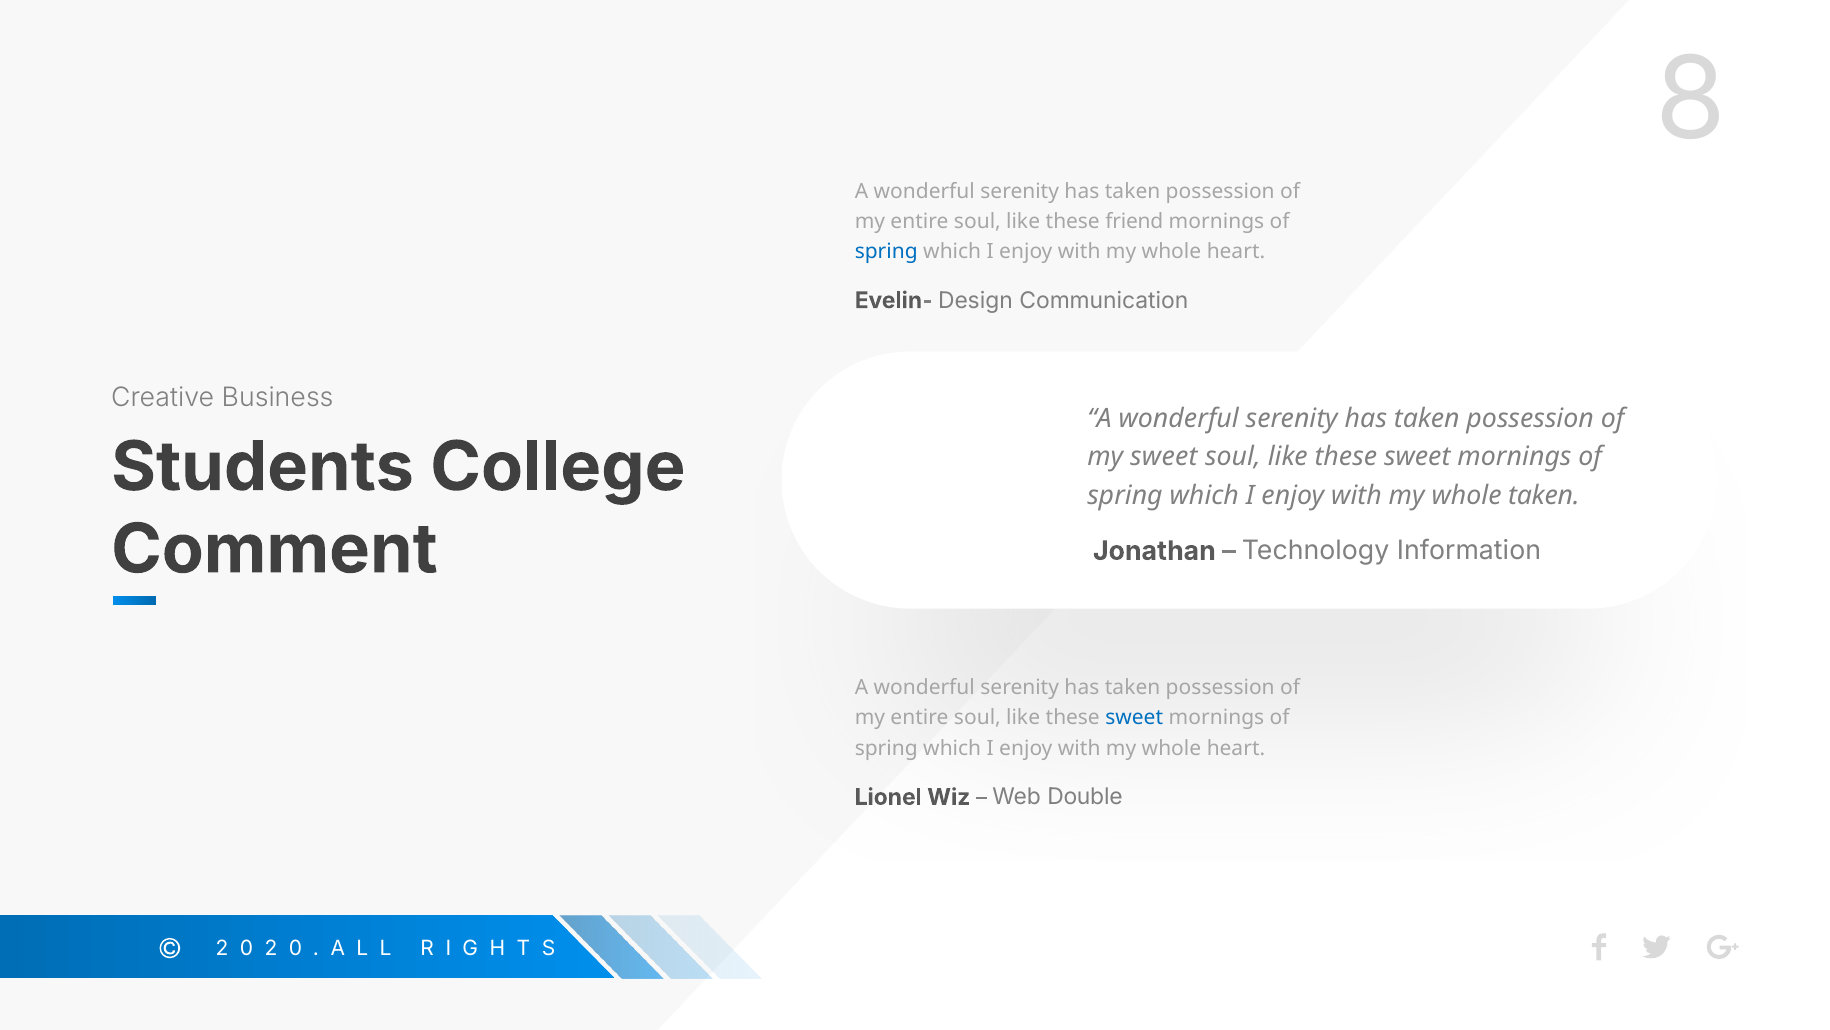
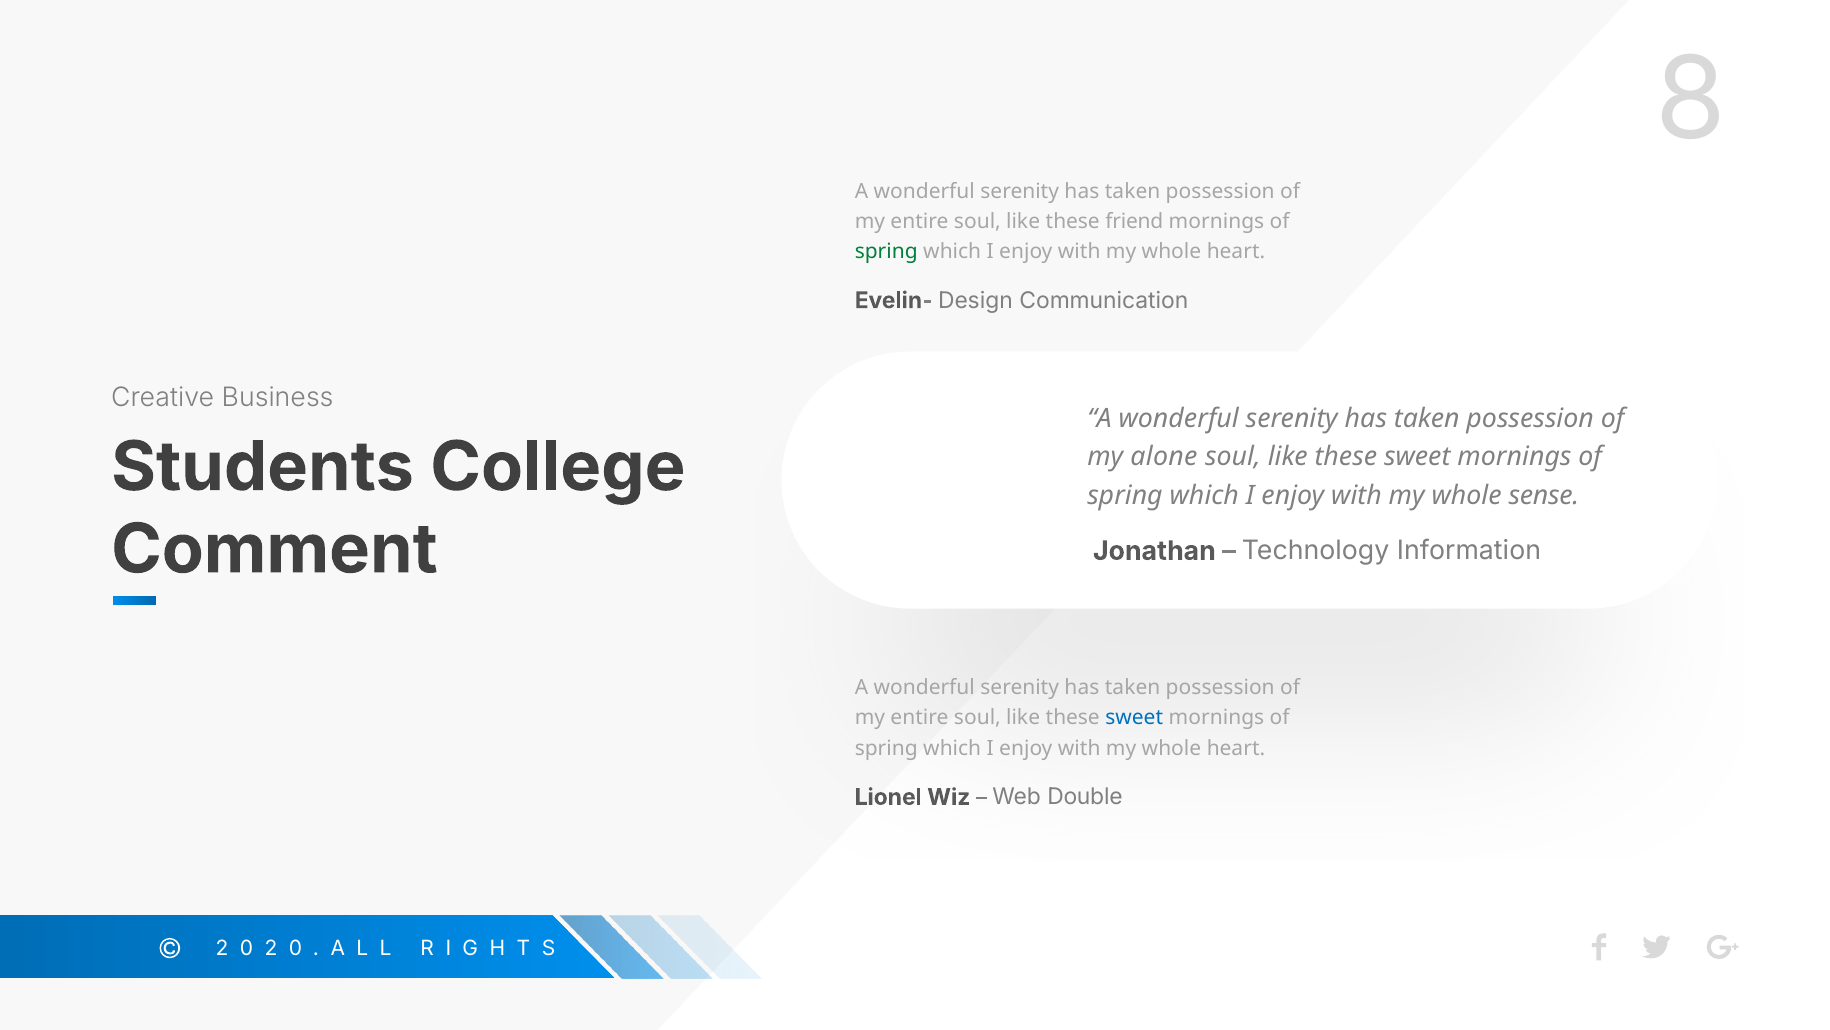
spring at (886, 251) colour: blue -> green
my sweet: sweet -> alone
whole taken: taken -> sense
